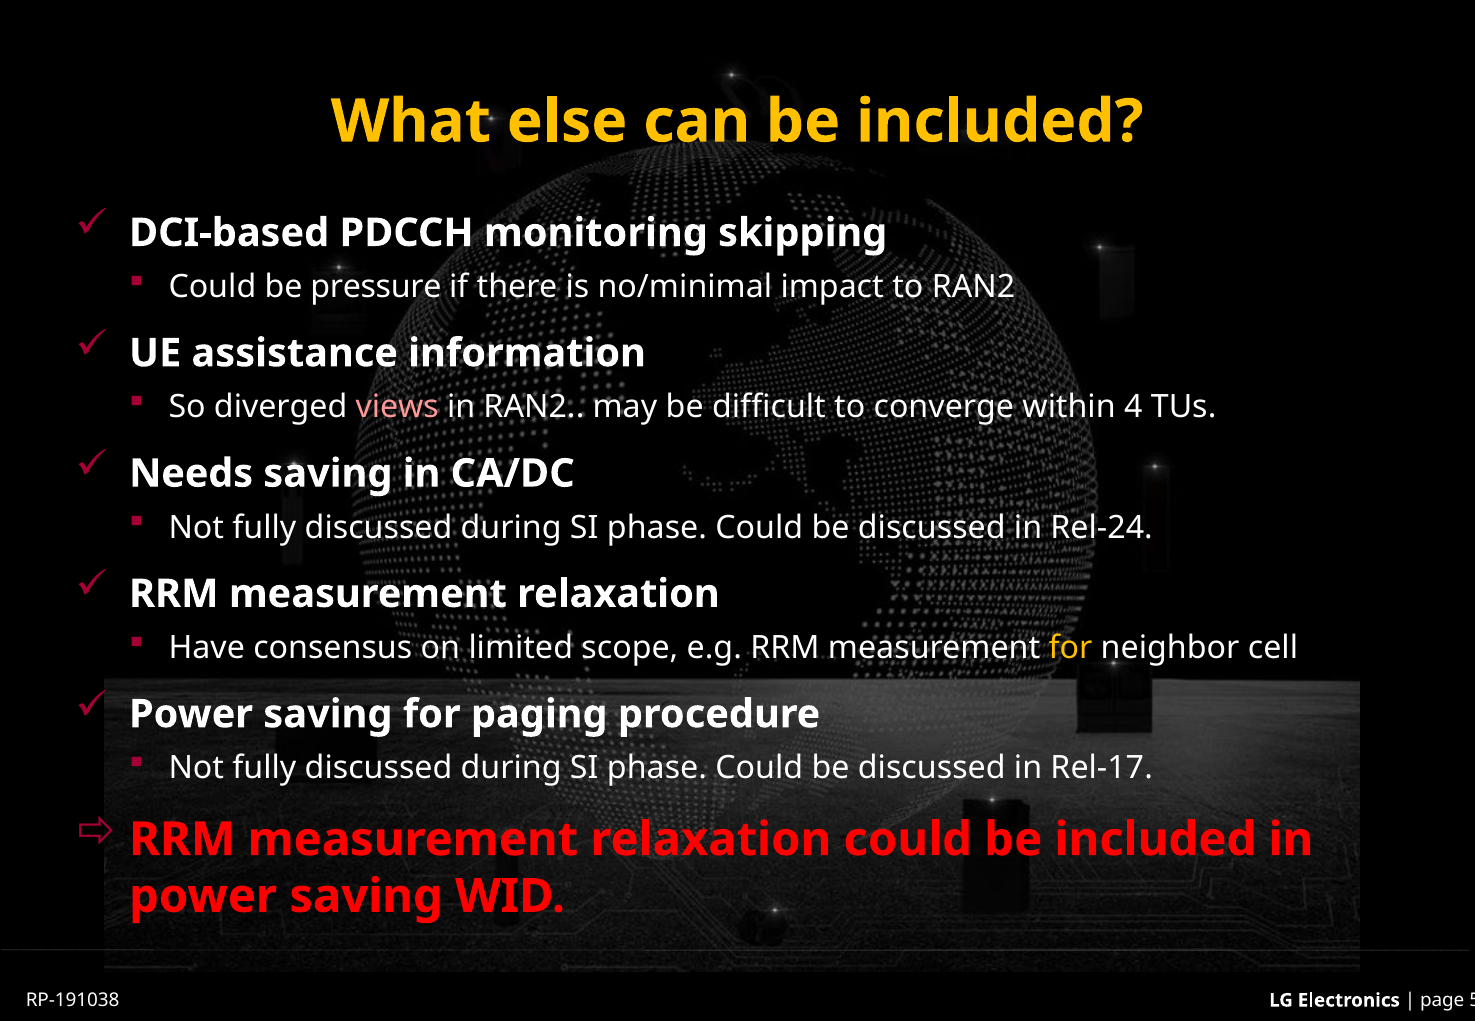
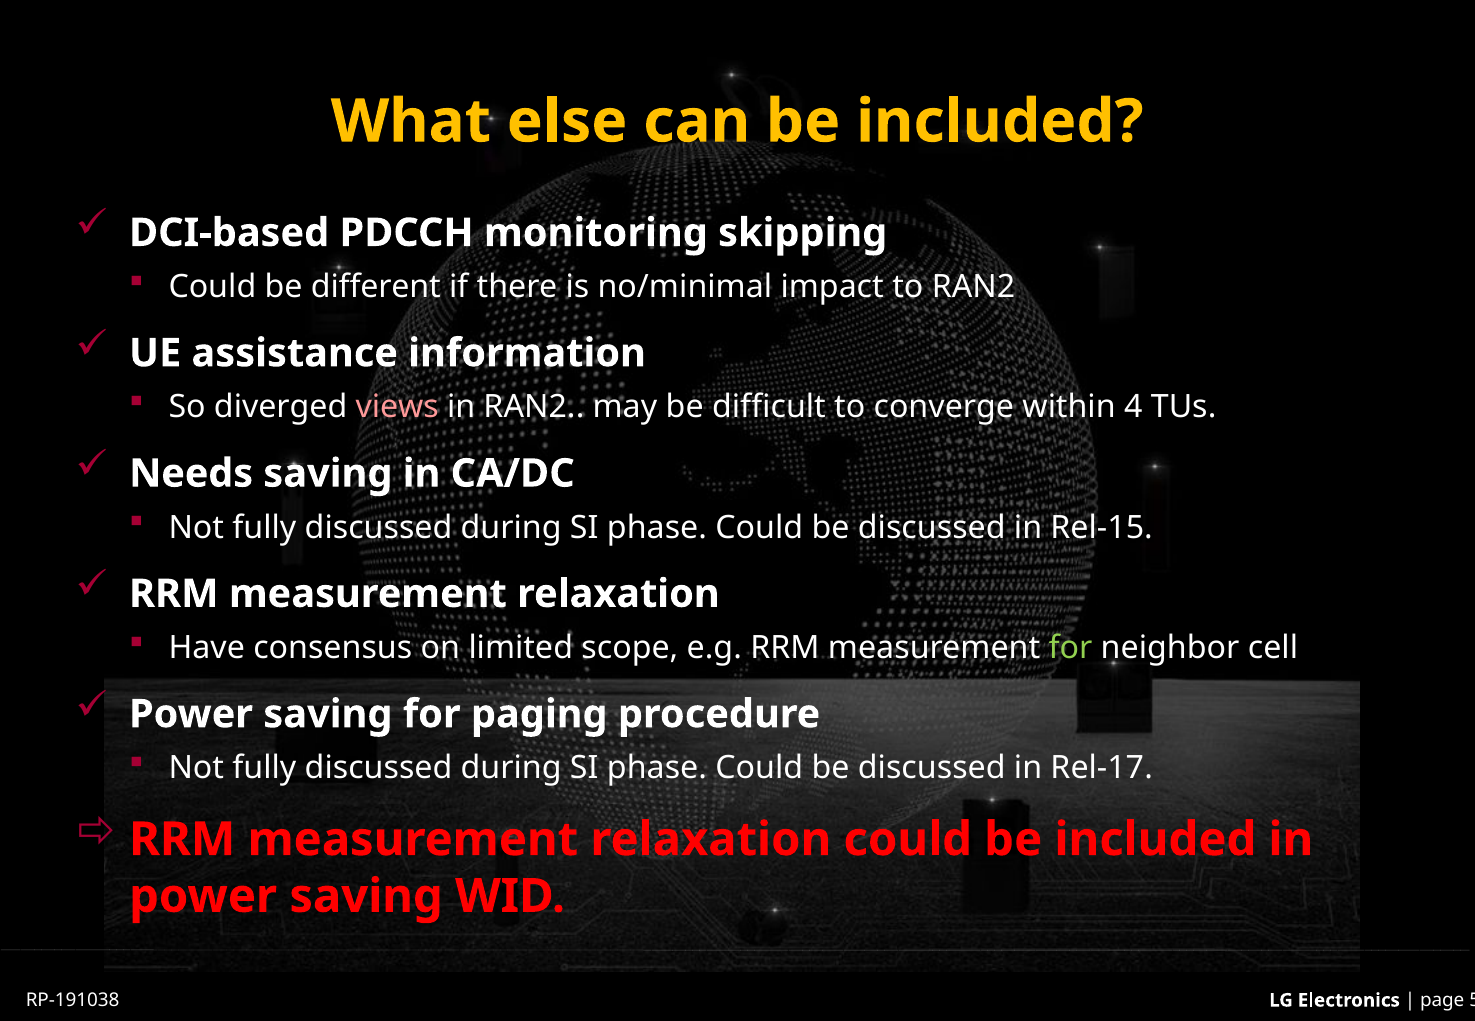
pressure: pressure -> different
Rel-24: Rel-24 -> Rel-15
for at (1070, 648) colour: yellow -> light green
